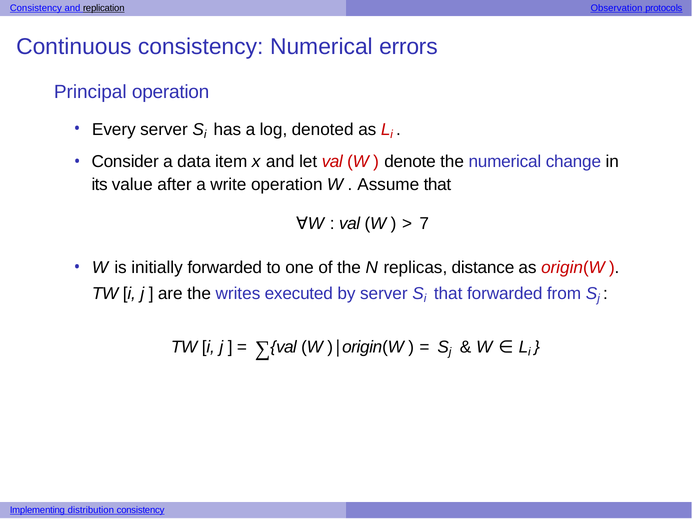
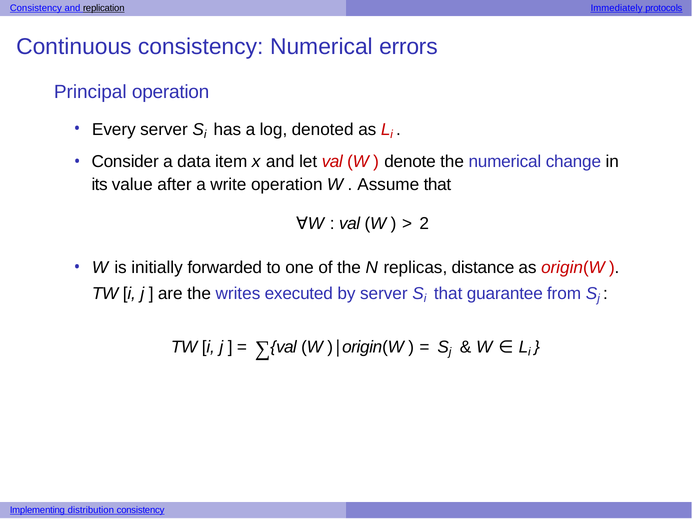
Observation: Observation -> Immediately
7: 7 -> 2
that forwarded: forwarded -> guarantee
